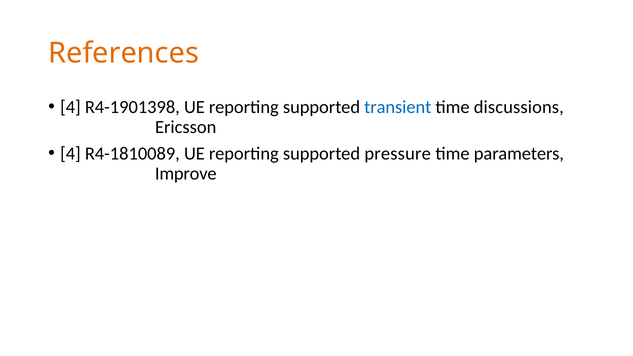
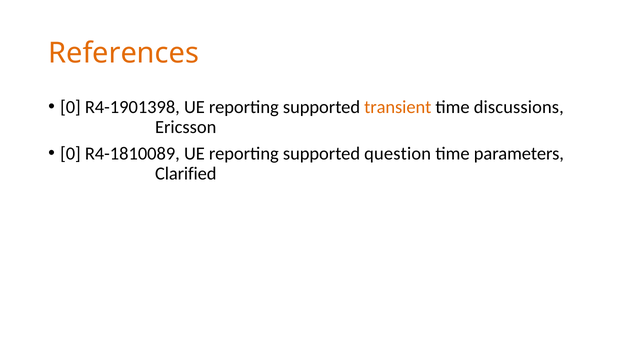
4 at (70, 107): 4 -> 0
transient colour: blue -> orange
4 at (70, 154): 4 -> 0
pressure: pressure -> question
Improve: Improve -> Clarified
